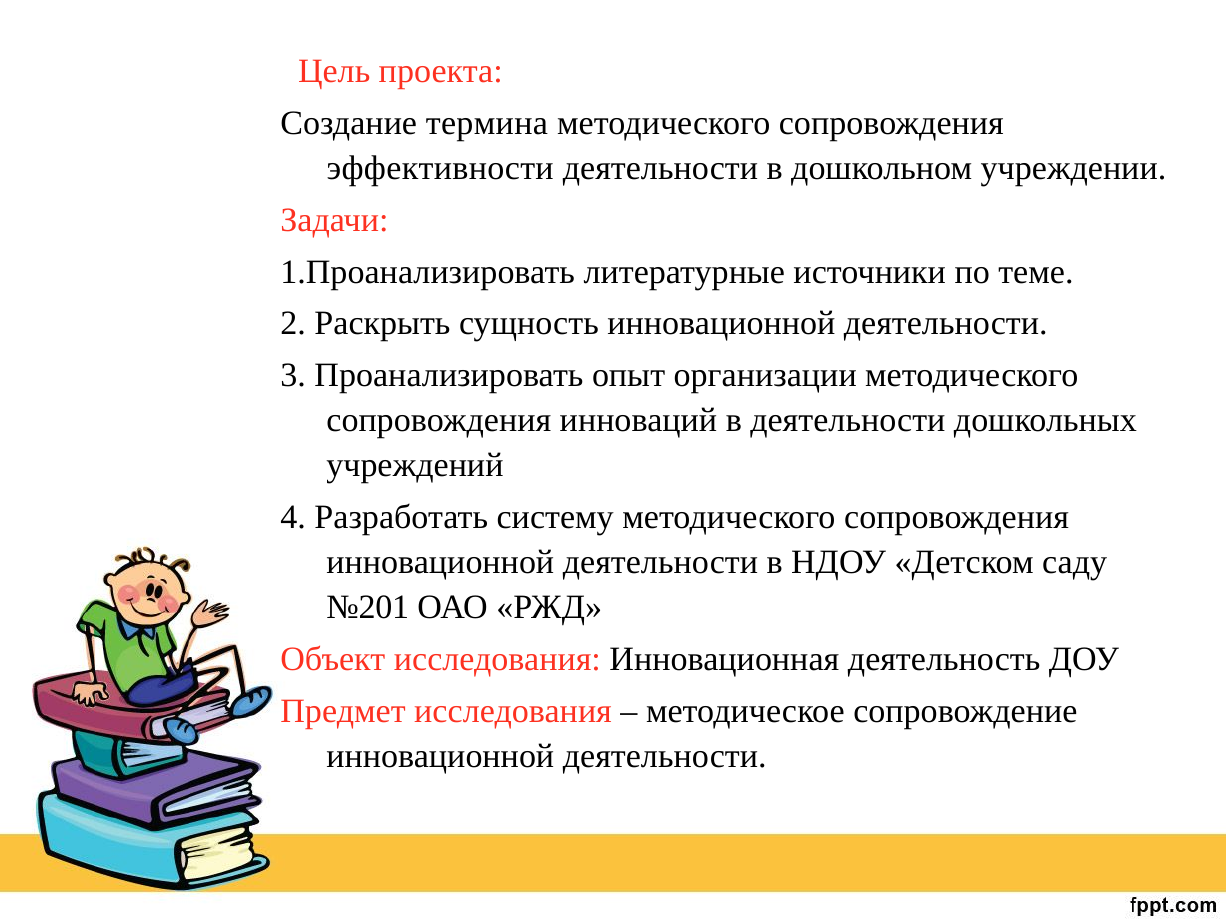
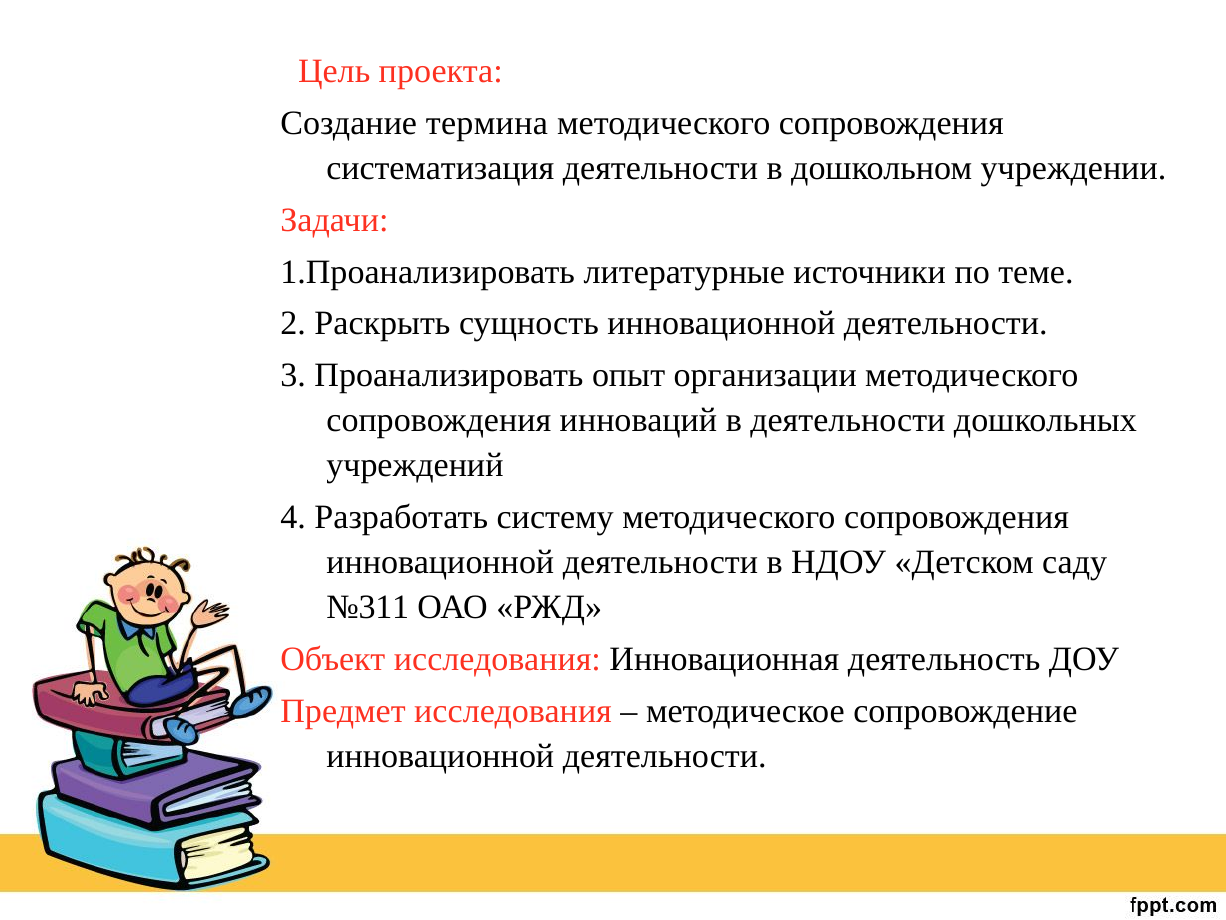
эффективности: эффективности -> систематизация
№201: №201 -> №311
